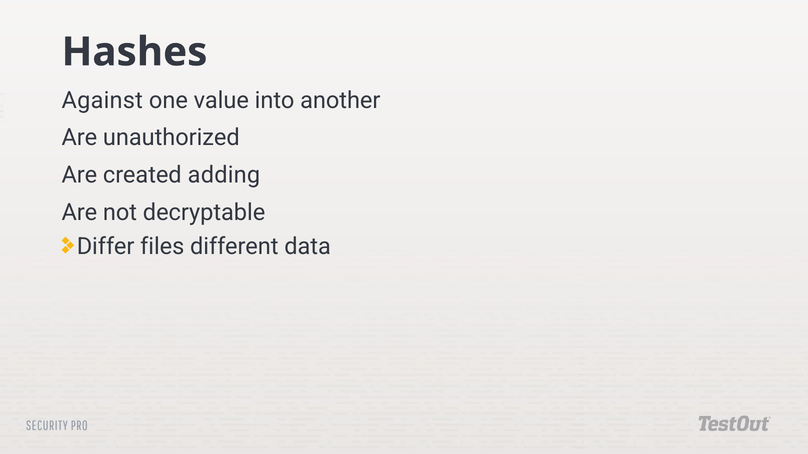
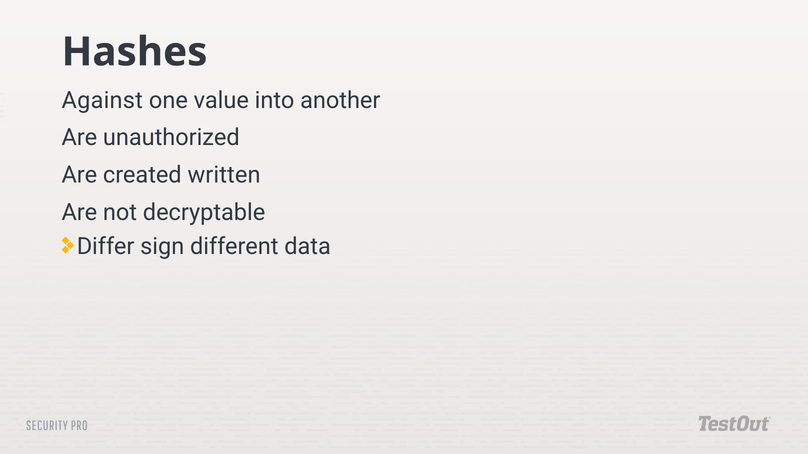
adding: adding -> written
files: files -> sign
